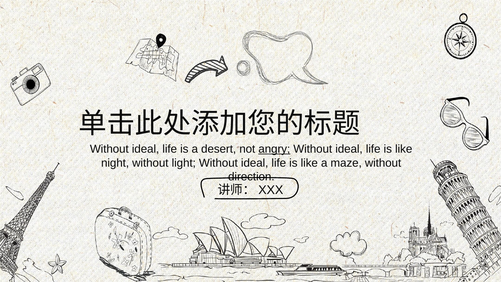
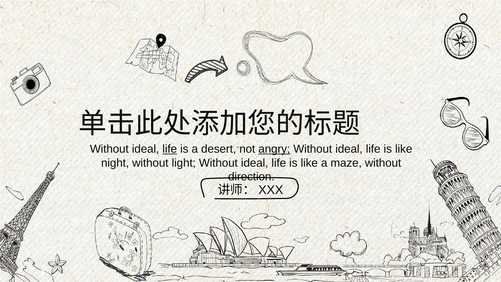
life at (170, 149) underline: none -> present
